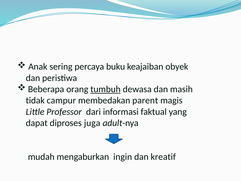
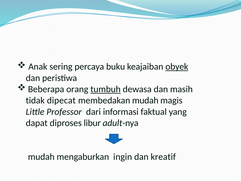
obyek underline: none -> present
campur: campur -> dipecat
membedakan parent: parent -> mudah
juga: juga -> libur
